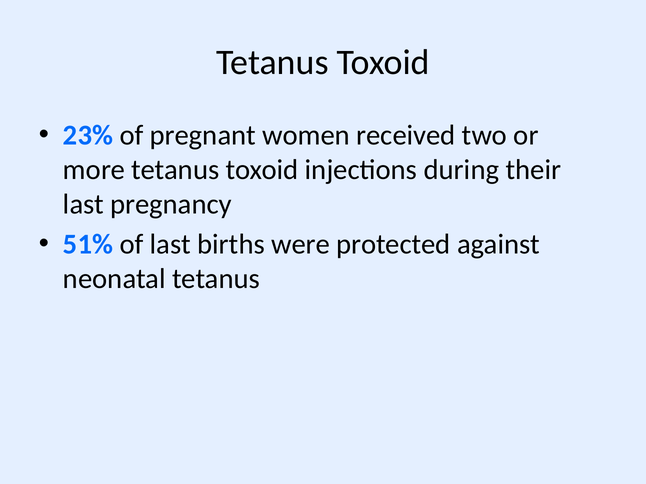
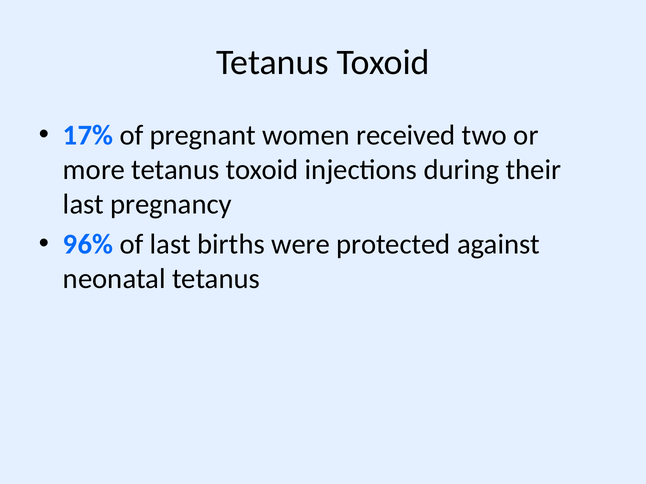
23%: 23% -> 17%
51%: 51% -> 96%
